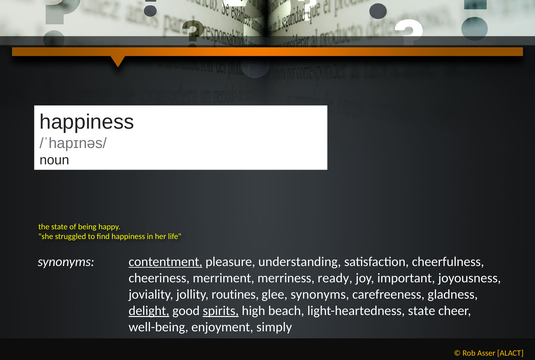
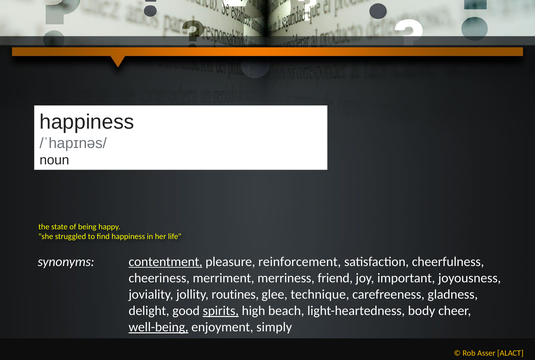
understanding: understanding -> reinforcement
ready: ready -> friend
glee synonyms: synonyms -> technique
delight underline: present -> none
light-heartedness state: state -> body
well-being underline: none -> present
